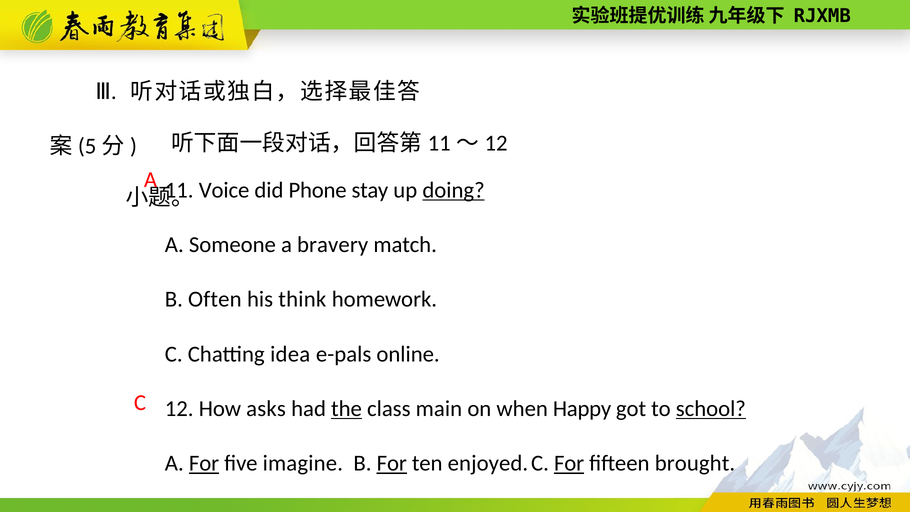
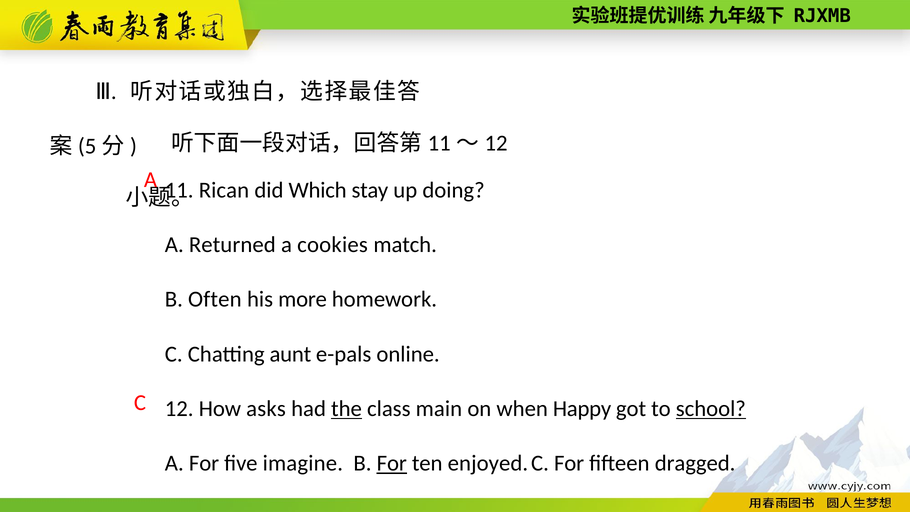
Voice: Voice -> Rican
Phone: Phone -> Which
doing underline: present -> none
Someone: Someone -> Returned
bravery: bravery -> cookies
think: think -> more
idea: idea -> aunt
For at (204, 463) underline: present -> none
For at (569, 463) underline: present -> none
brought: brought -> dragged
